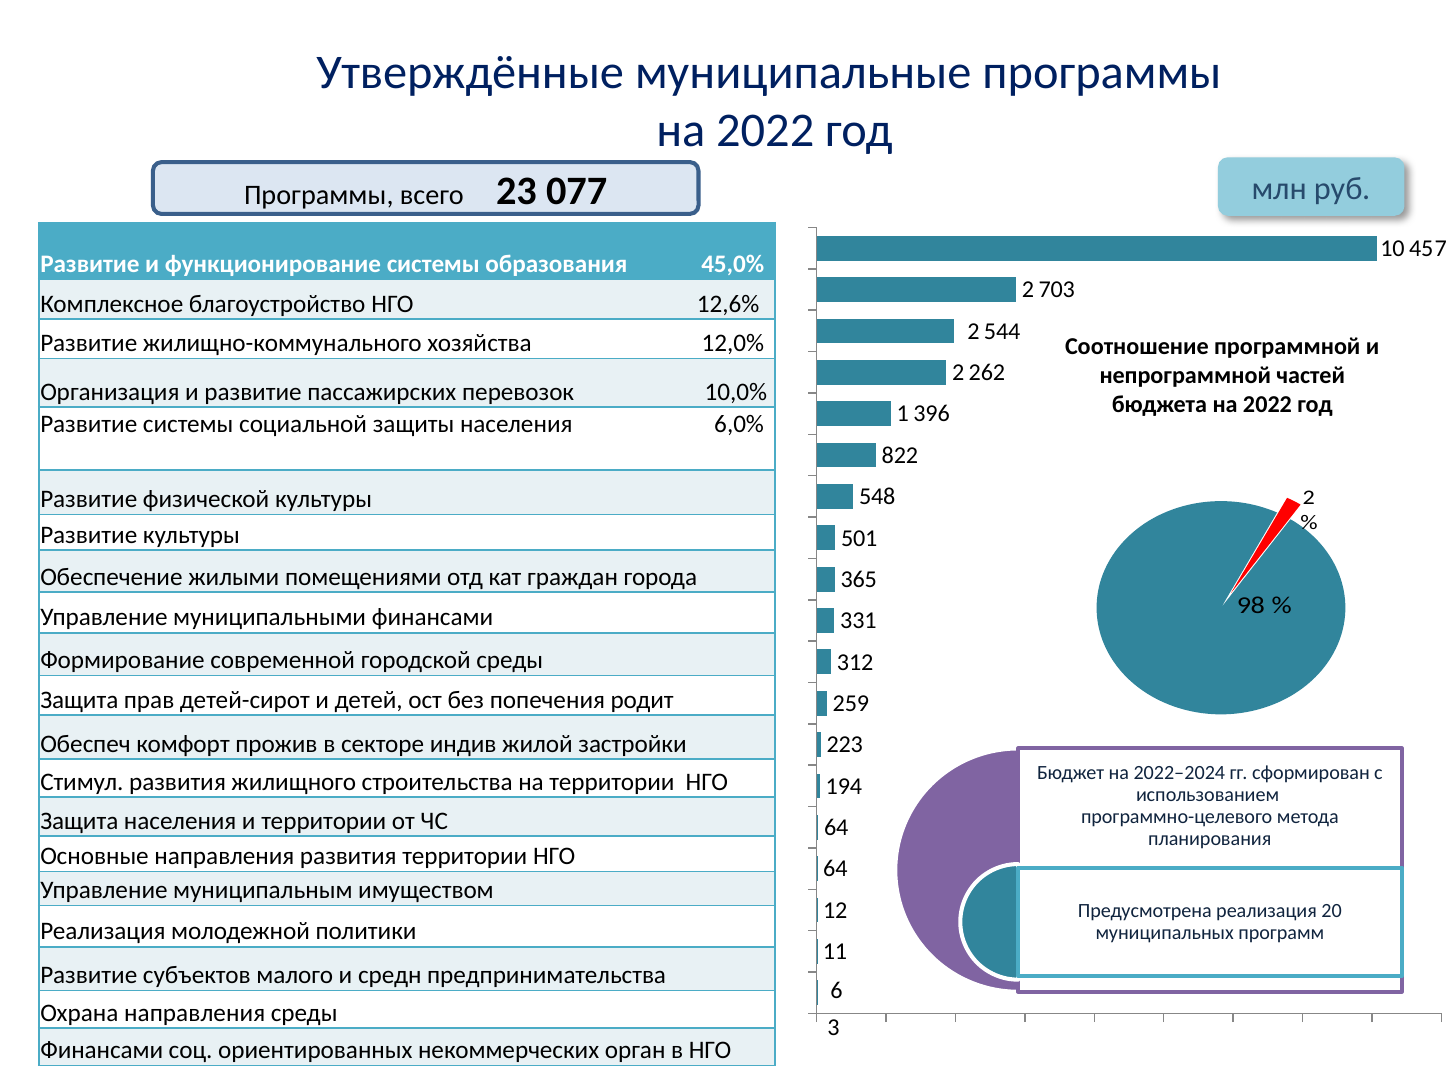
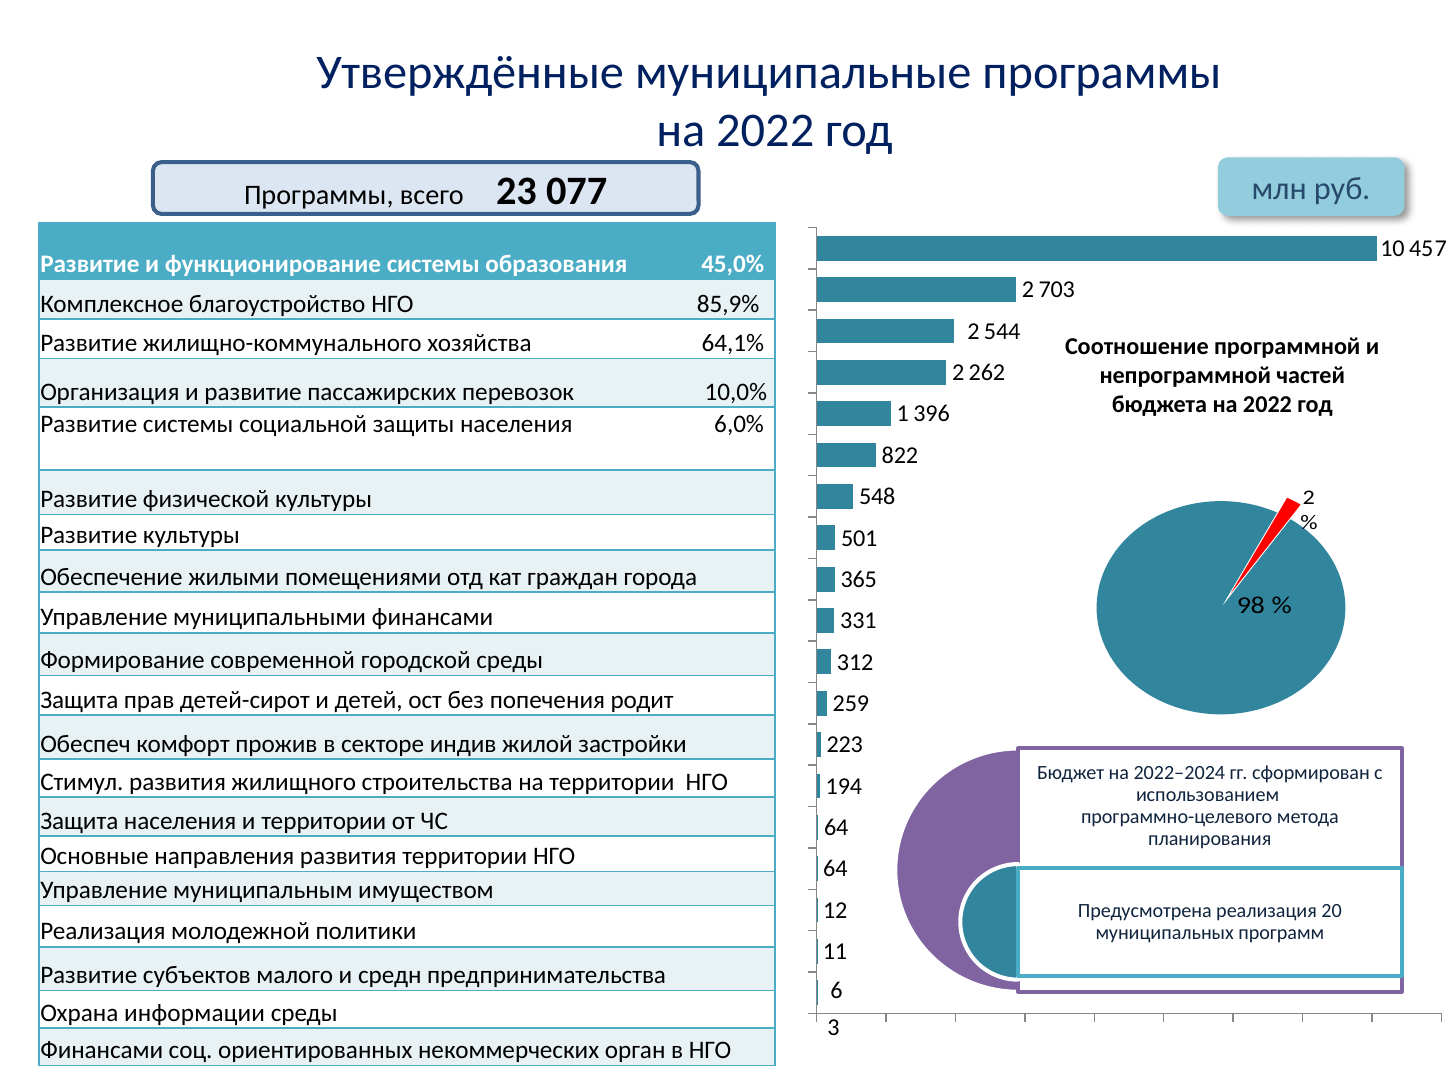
12,6%: 12,6% -> 85,9%
12,0%: 12,0% -> 64,1%
Охрана направления: направления -> информации
